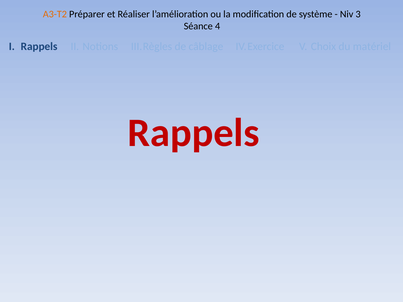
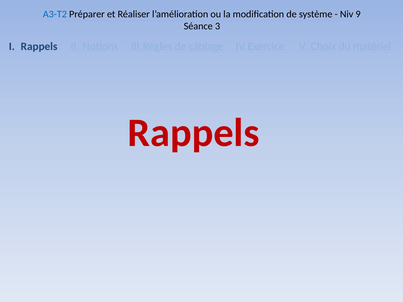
A3-T2 colour: orange -> blue
3: 3 -> 9
4: 4 -> 3
